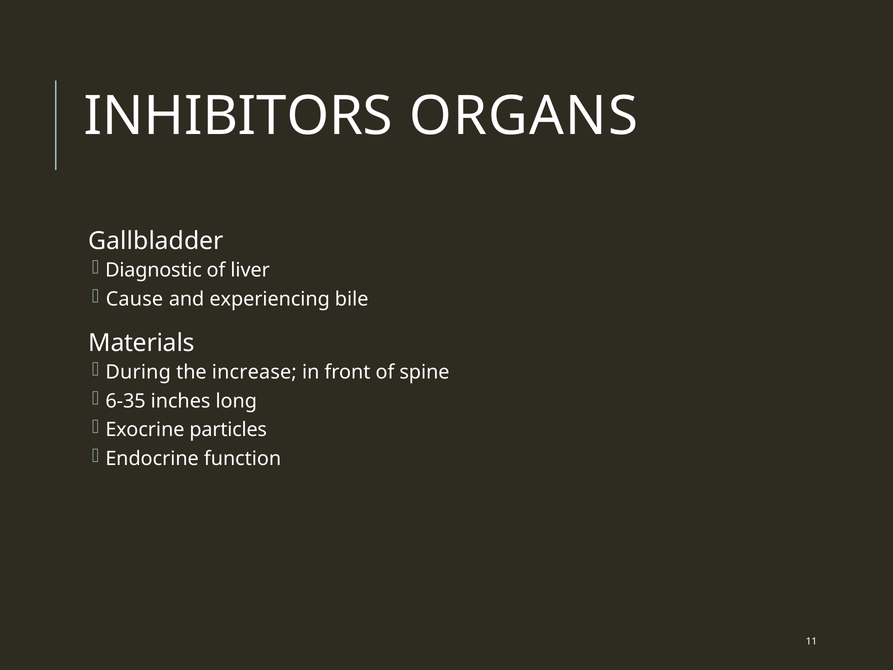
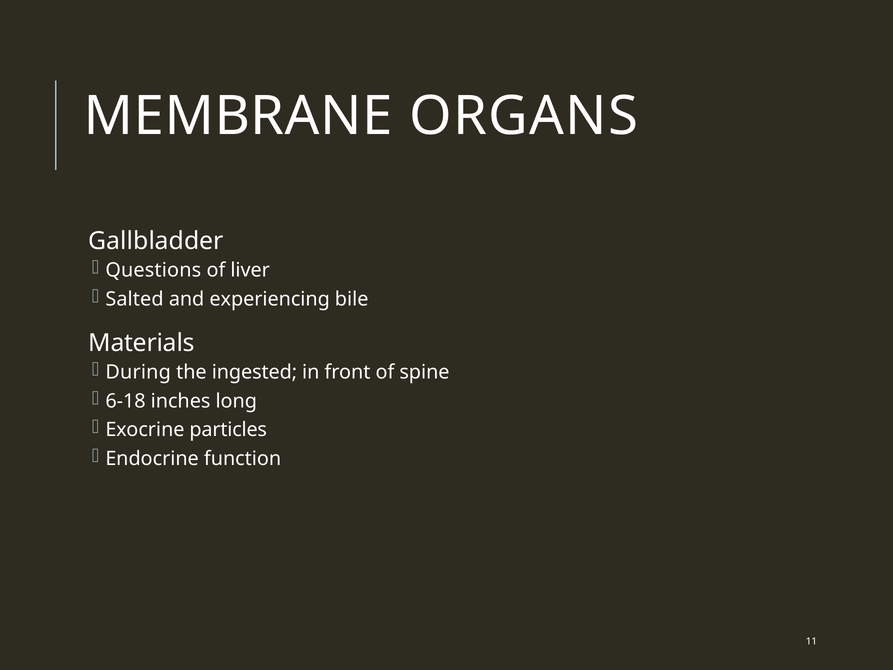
INHIBITORS: INHIBITORS -> MEMBRANE
Diagnostic: Diagnostic -> Questions
Cause: Cause -> Salted
increase: increase -> ingested
6-35: 6-35 -> 6-18
